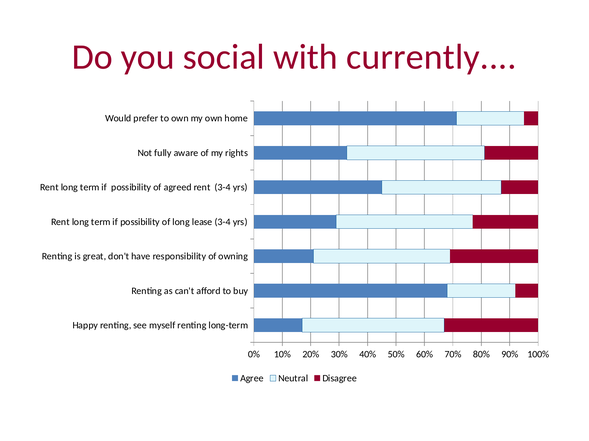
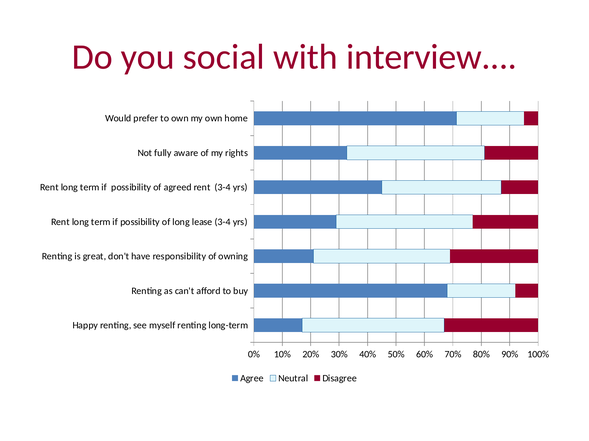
currently: currently -> interview
